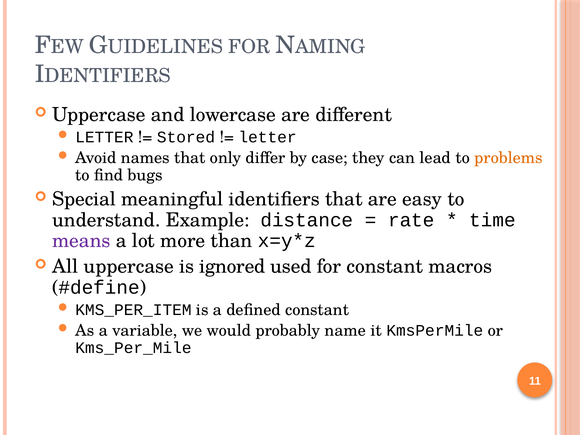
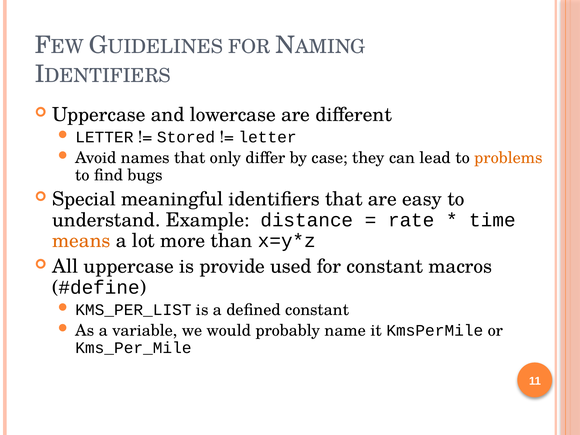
means colour: purple -> orange
ignored: ignored -> provide
KMS_PER_ITEM: KMS_PER_ITEM -> KMS_PER_LIST
